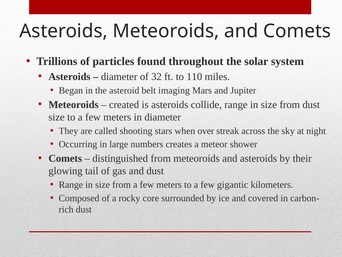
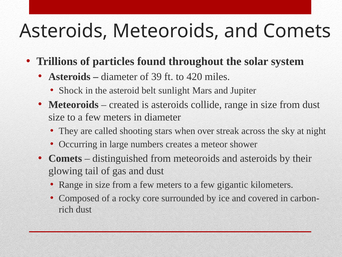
32: 32 -> 39
110: 110 -> 420
Began: Began -> Shock
imaging: imaging -> sunlight
